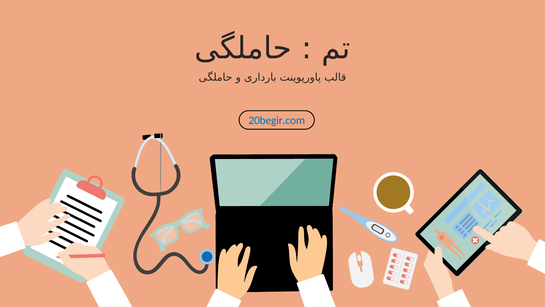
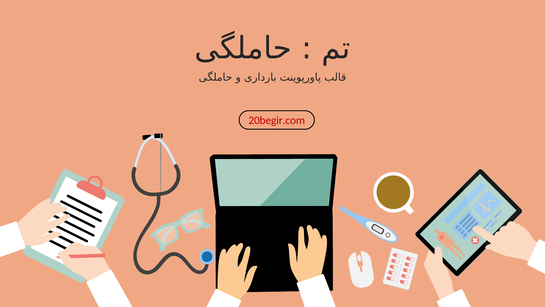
20begir.com colour: blue -> red
